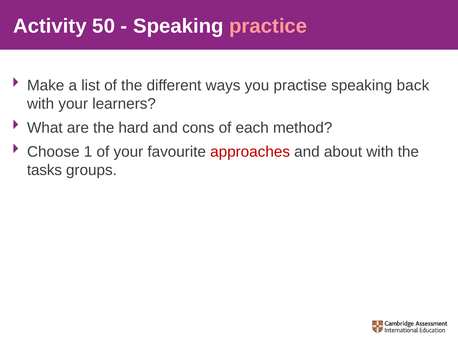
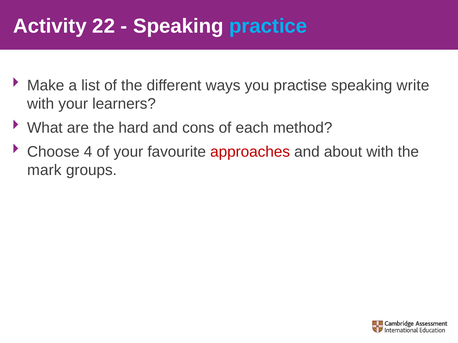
50: 50 -> 22
practice colour: pink -> light blue
back: back -> write
1: 1 -> 4
tasks: tasks -> mark
